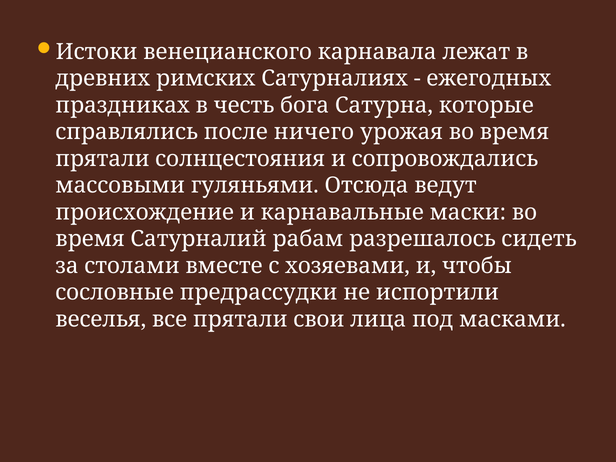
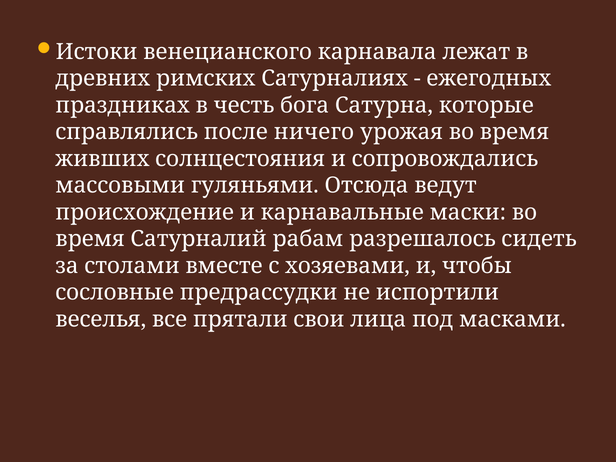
прятали at (102, 159): прятали -> живших
